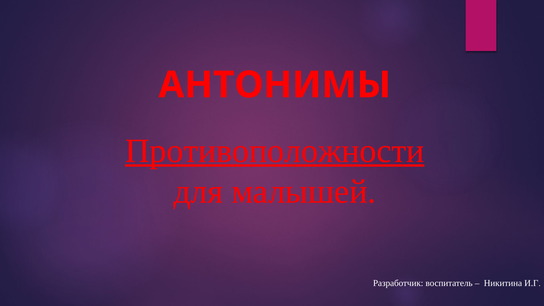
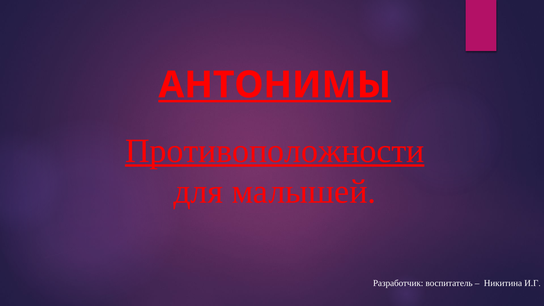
АНТОНИМЫ underline: none -> present
